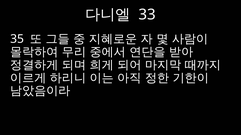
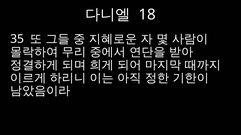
33: 33 -> 18
